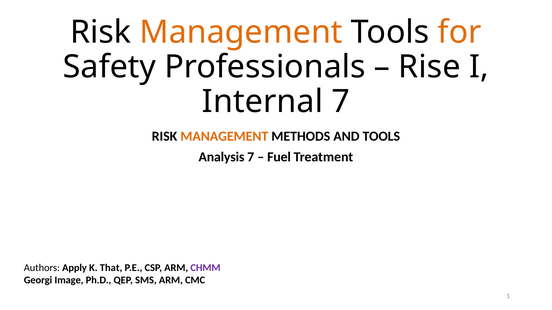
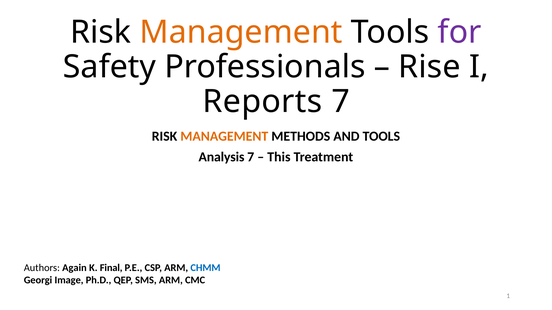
for colour: orange -> purple
Internal: Internal -> Reports
Fuel: Fuel -> This
Apply: Apply -> Again
That: That -> Final
CHMM colour: purple -> blue
